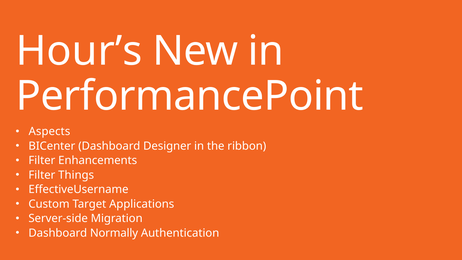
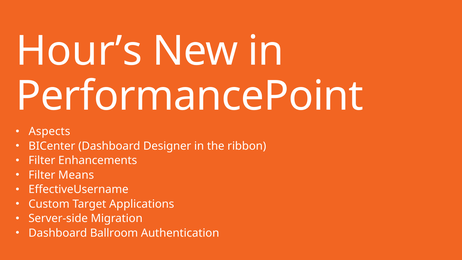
Things: Things -> Means
Normally: Normally -> Ballroom
